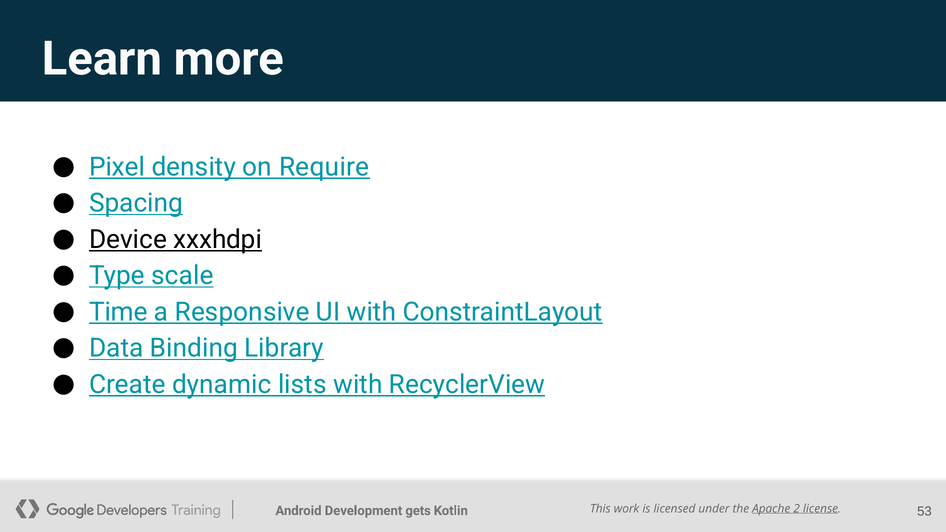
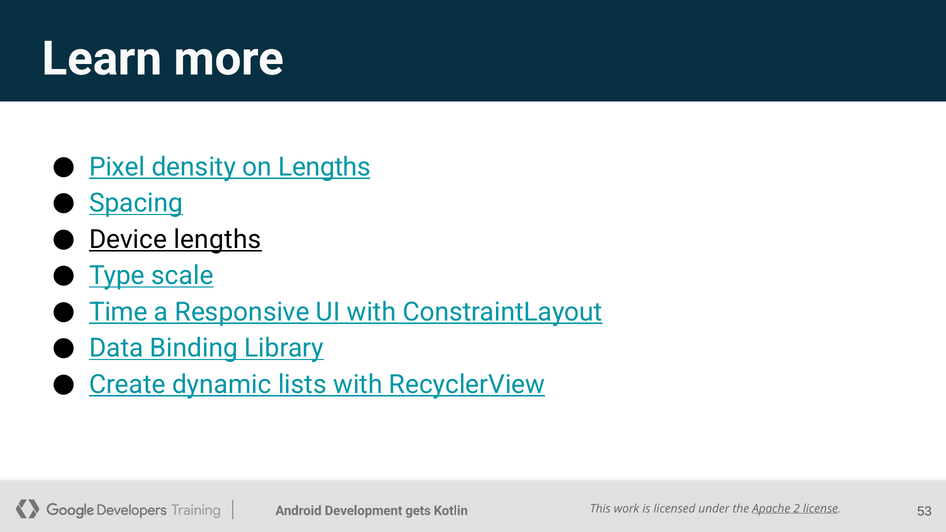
on Require: Require -> Lengths
Device xxxhdpi: xxxhdpi -> lengths
